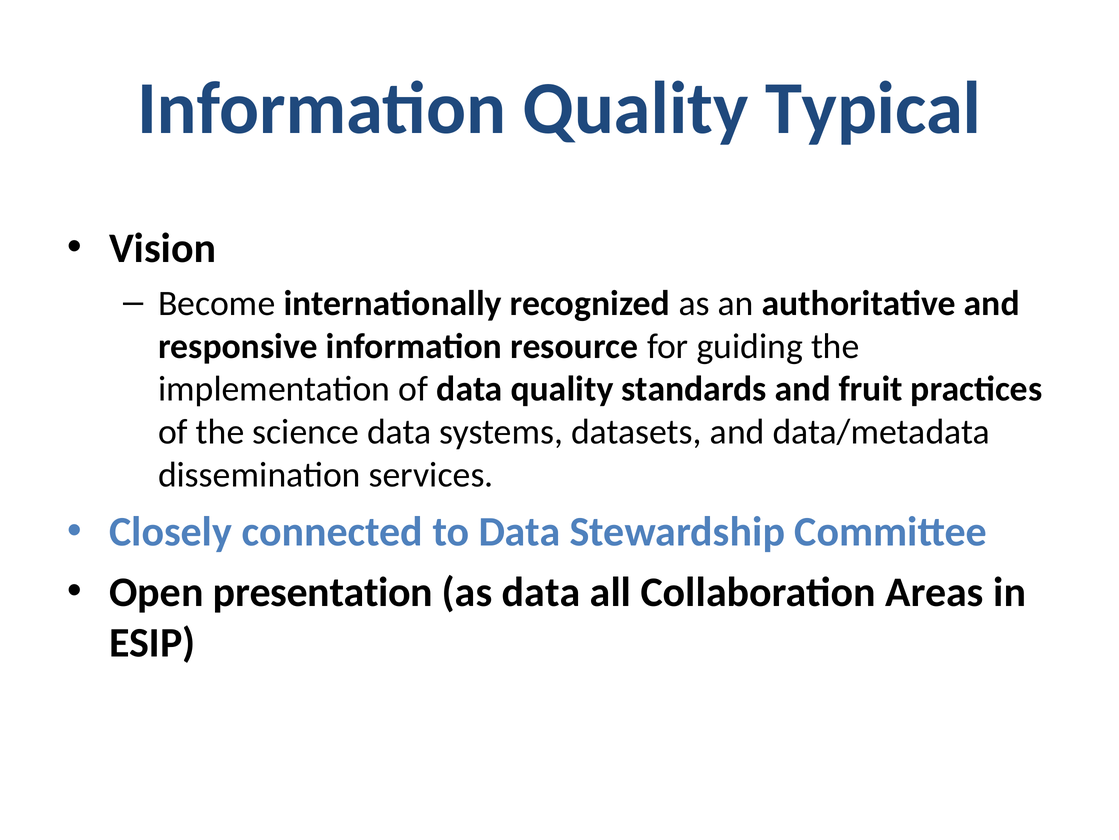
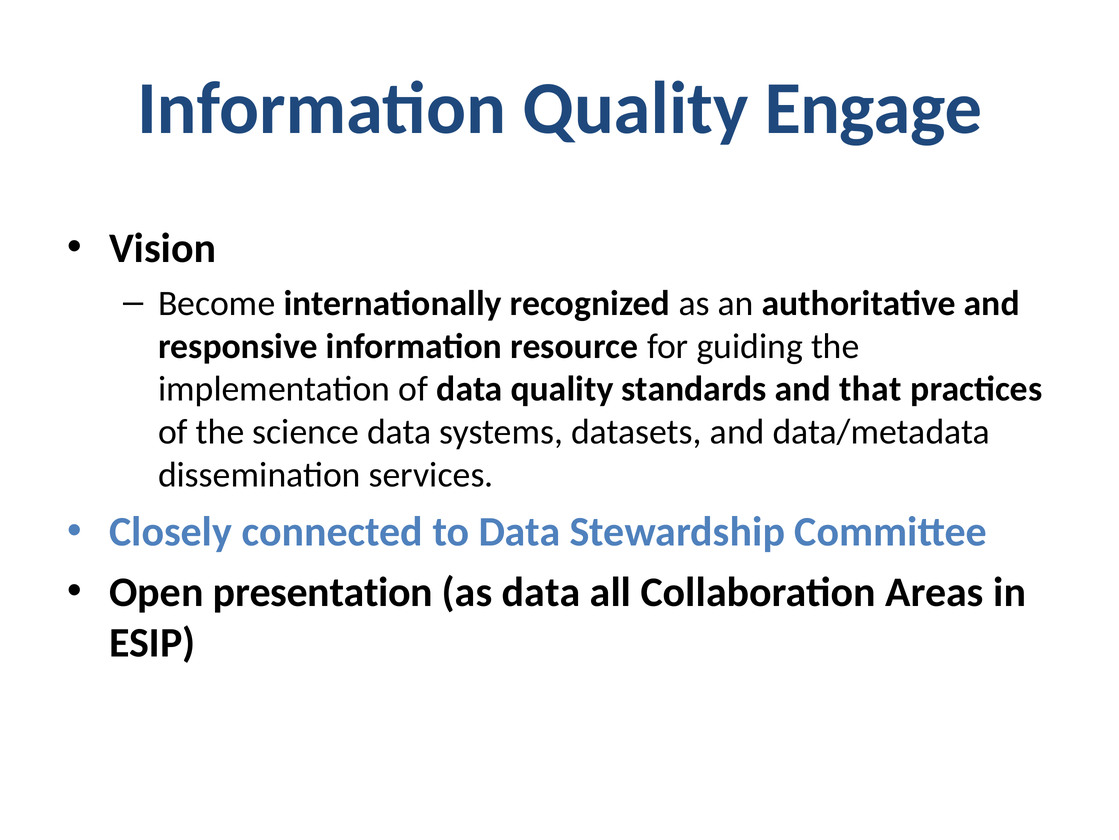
Typical: Typical -> Engage
fruit: fruit -> that
